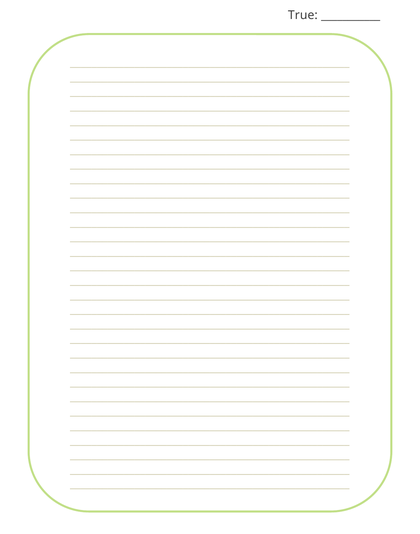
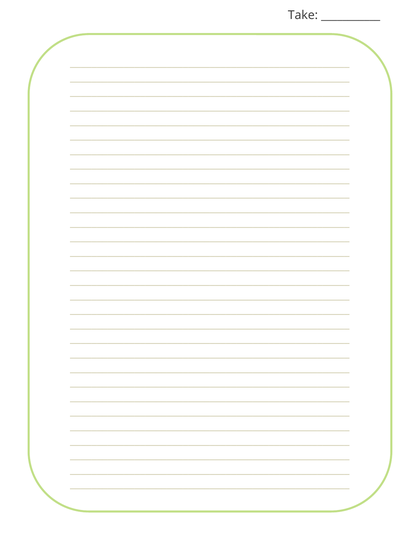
True: True -> Take
